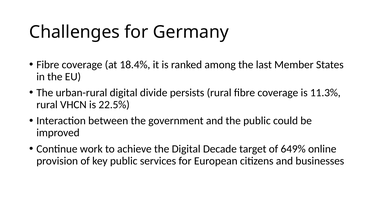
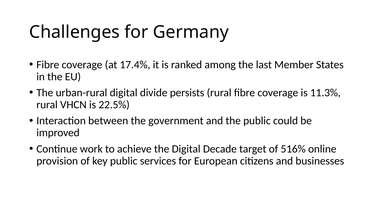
18.4%: 18.4% -> 17.4%
649%: 649% -> 516%
